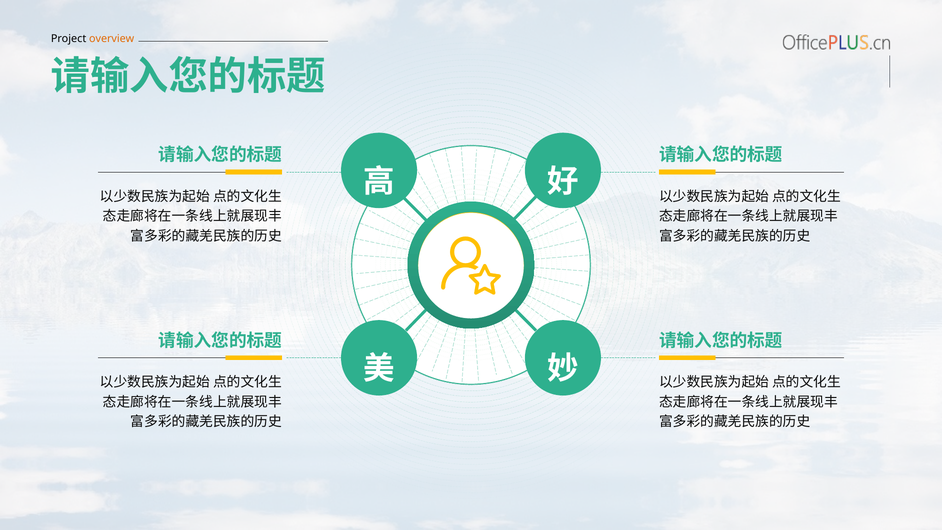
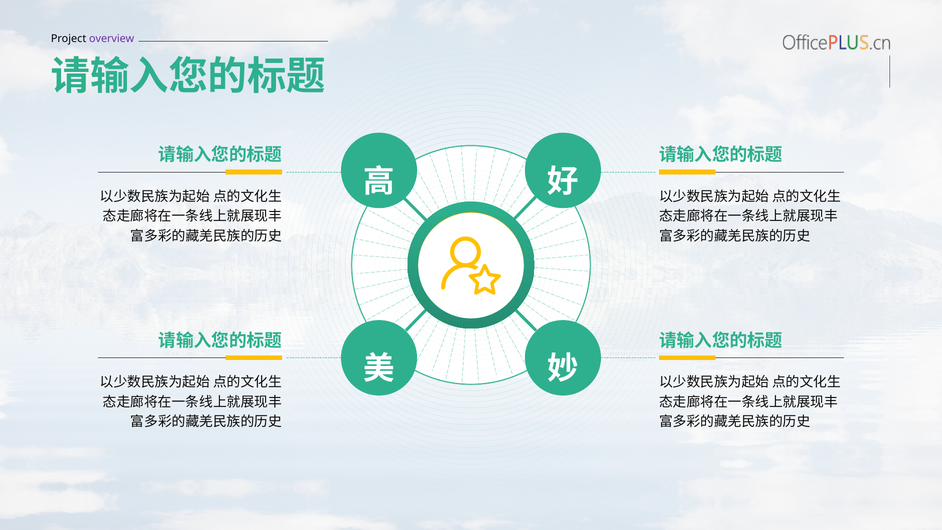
overview colour: orange -> purple
